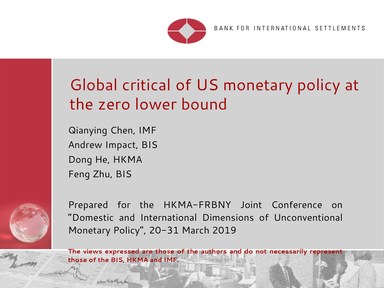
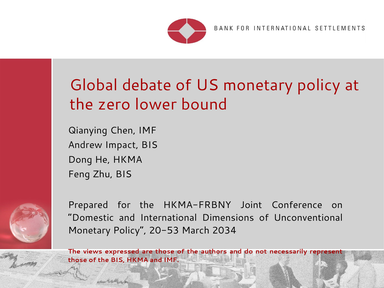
critical: critical -> debate
20-31: 20-31 -> 20-53
2019: 2019 -> 2034
